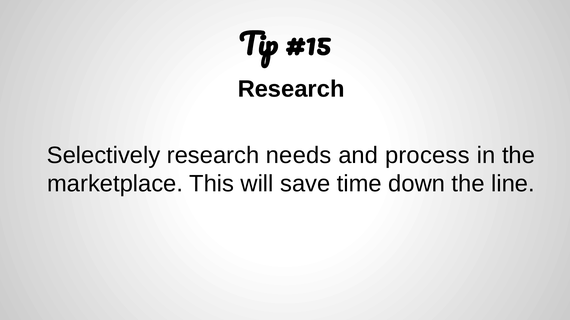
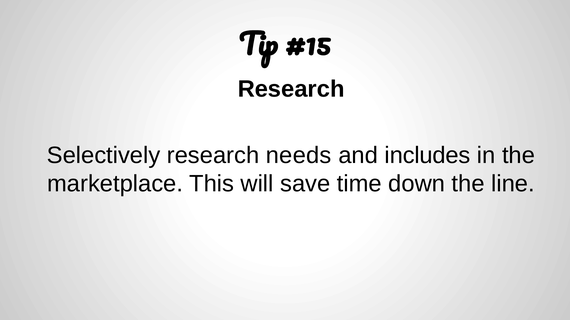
process: process -> includes
